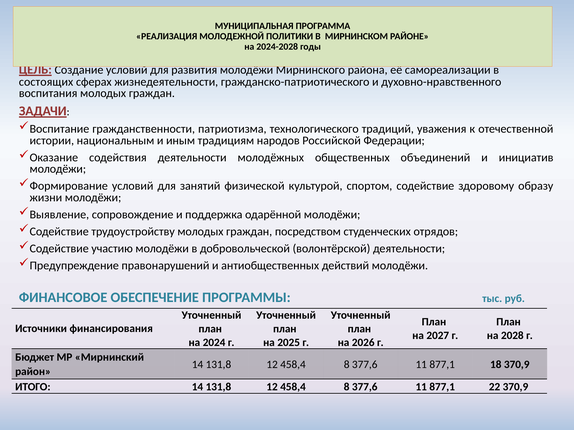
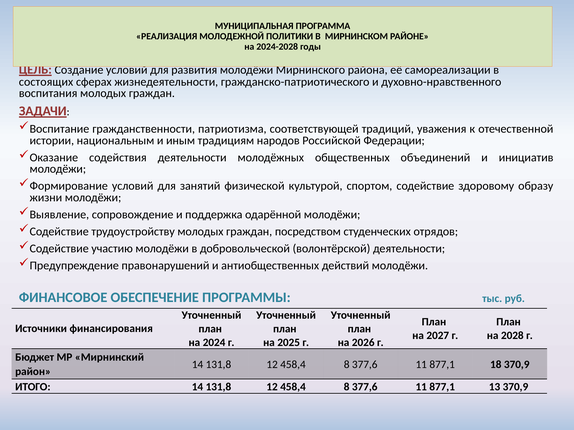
технологического: технологического -> соответствующей
22: 22 -> 13
